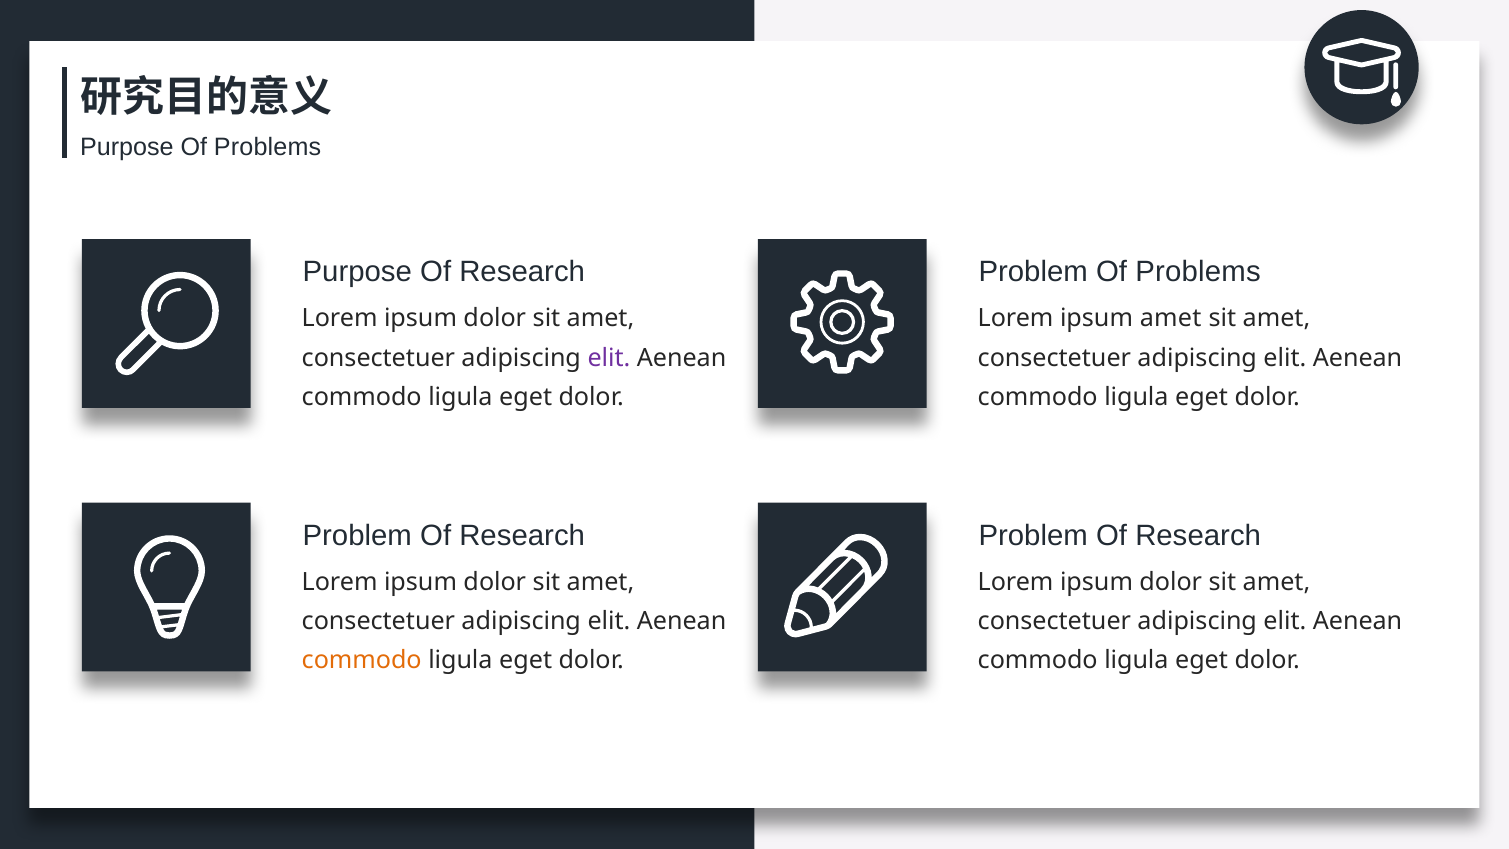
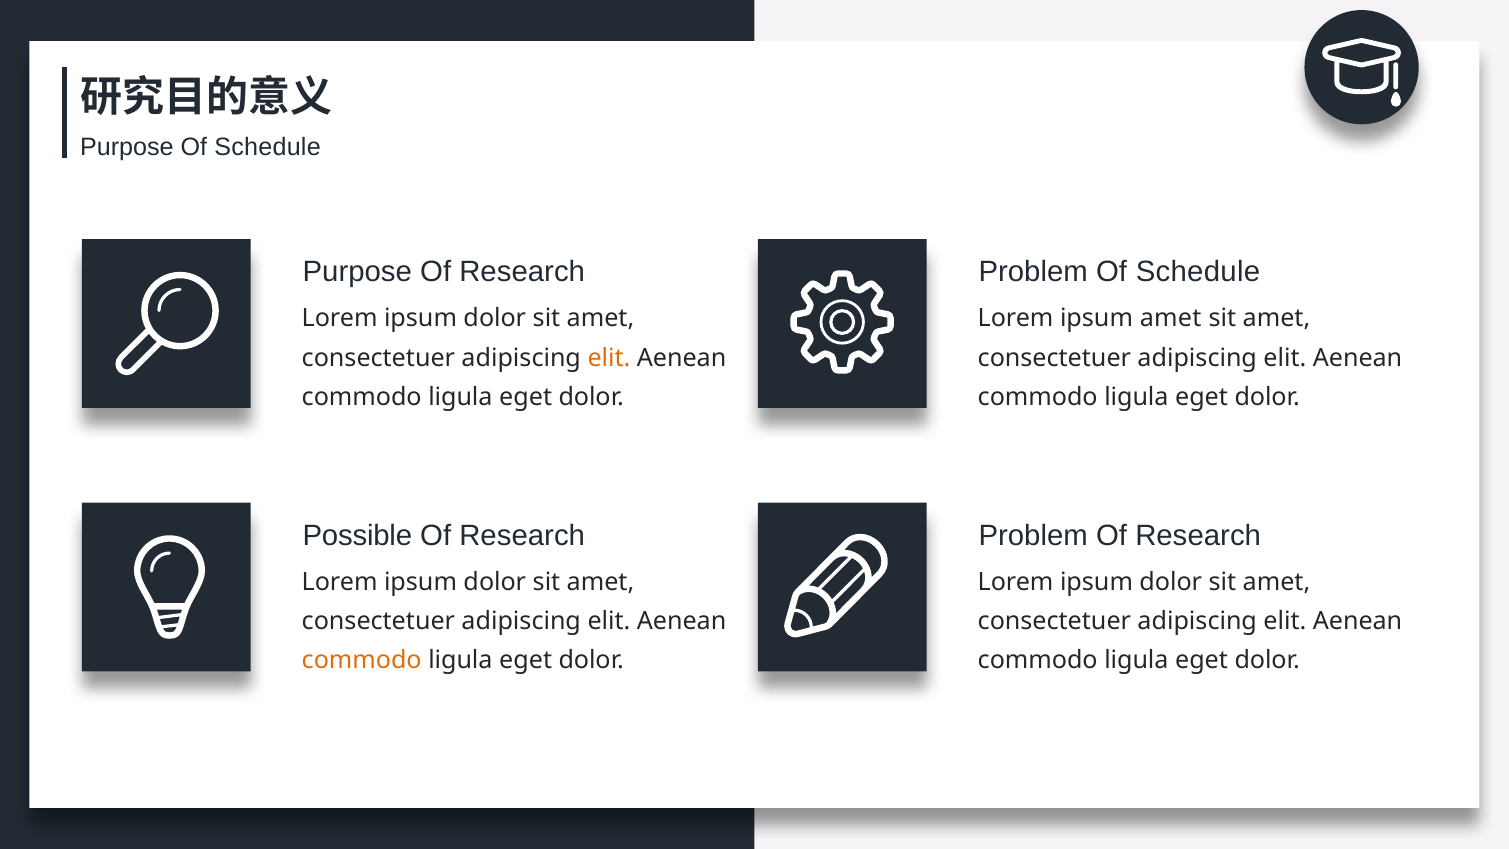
Purpose Of Problems: Problems -> Schedule
Problems at (1198, 272): Problems -> Schedule
elit at (609, 358) colour: purple -> orange
Problem at (357, 535): Problem -> Possible
